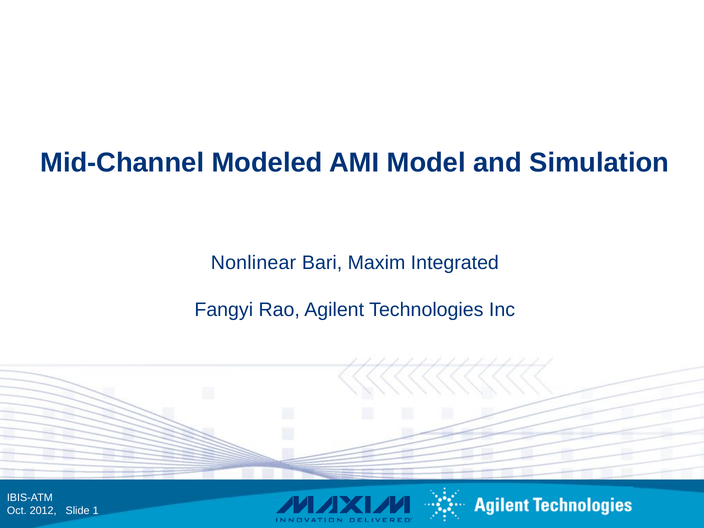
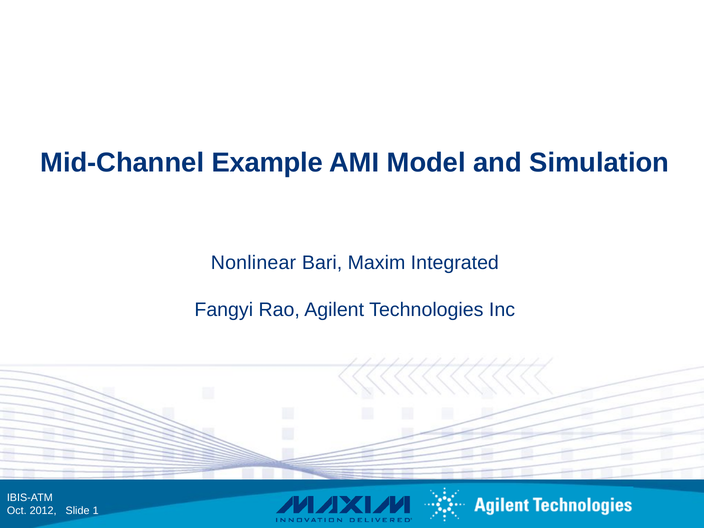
Modeled: Modeled -> Example
